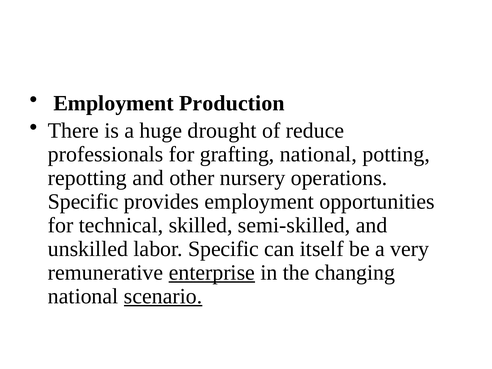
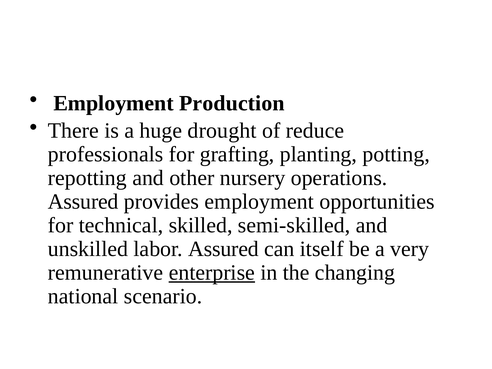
grafting national: national -> planting
Specific at (83, 202): Specific -> Assured
labor Specific: Specific -> Assured
scenario underline: present -> none
